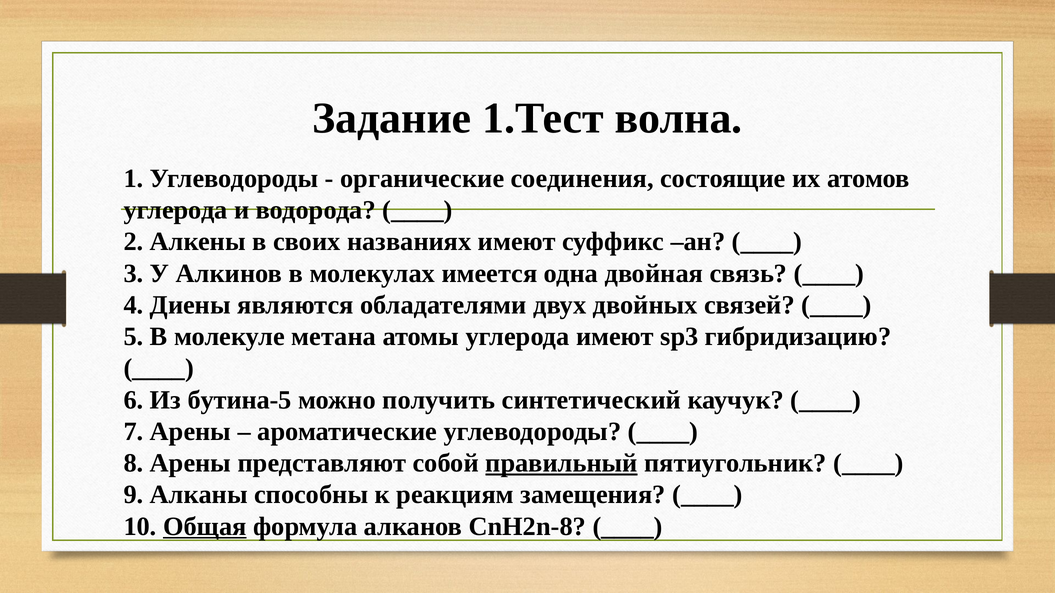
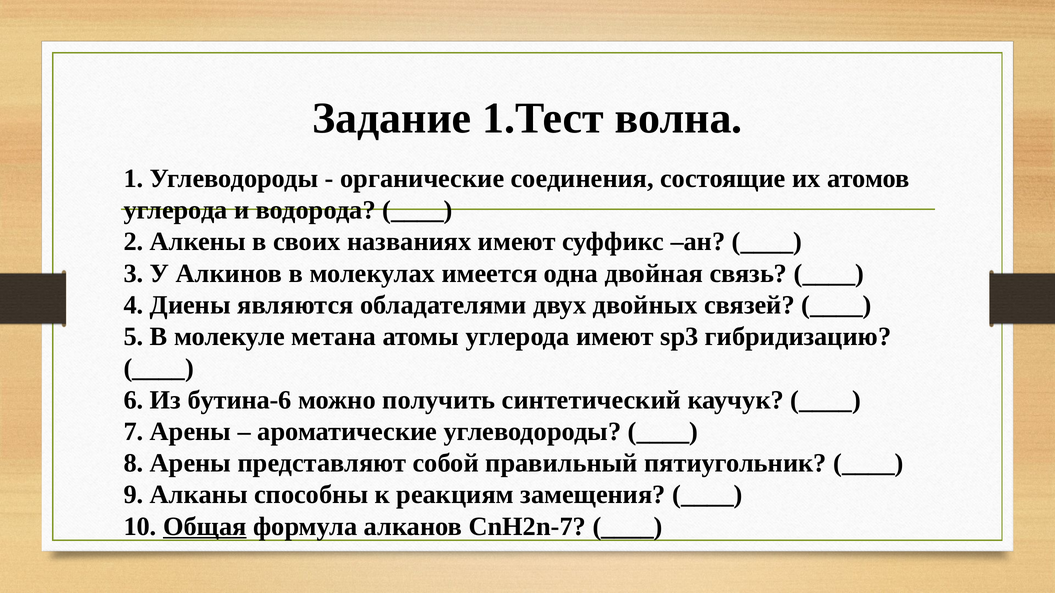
бутина-5: бутина-5 -> бутина-6
правильный underline: present -> none
СnH2n-8: СnH2n-8 -> СnH2n-7
